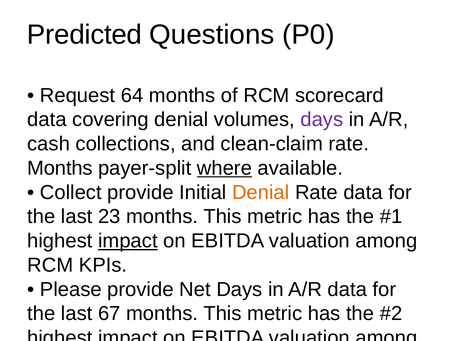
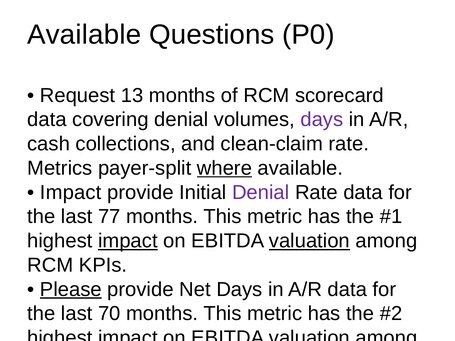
Predicted at (85, 35): Predicted -> Available
64: 64 -> 13
Months at (60, 168): Months -> Metrics
Collect at (71, 193): Collect -> Impact
Denial at (261, 193) colour: orange -> purple
23: 23 -> 77
valuation at (309, 241) underline: none -> present
Please at (71, 290) underline: none -> present
67: 67 -> 70
